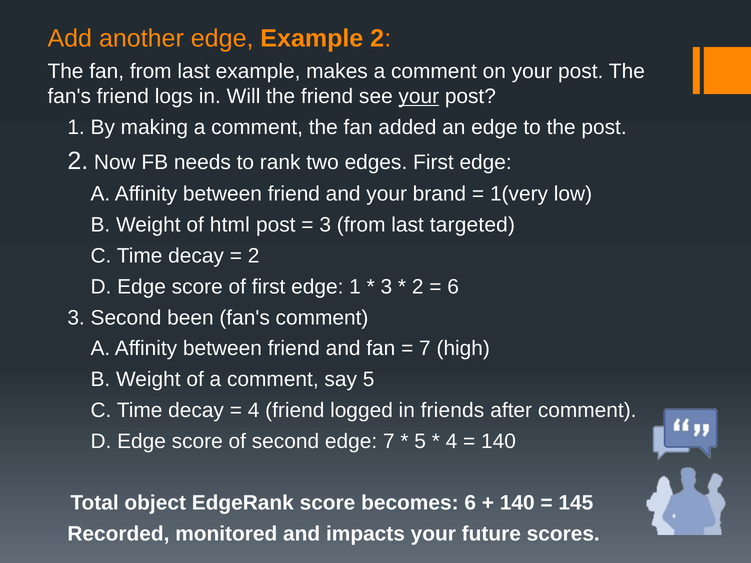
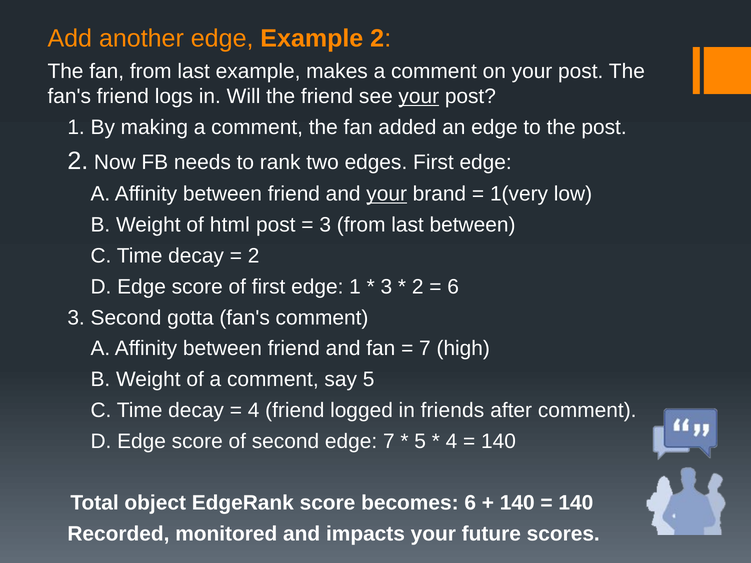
your at (387, 194) underline: none -> present
last targeted: targeted -> between
been: been -> gotta
145 at (576, 503): 145 -> 140
